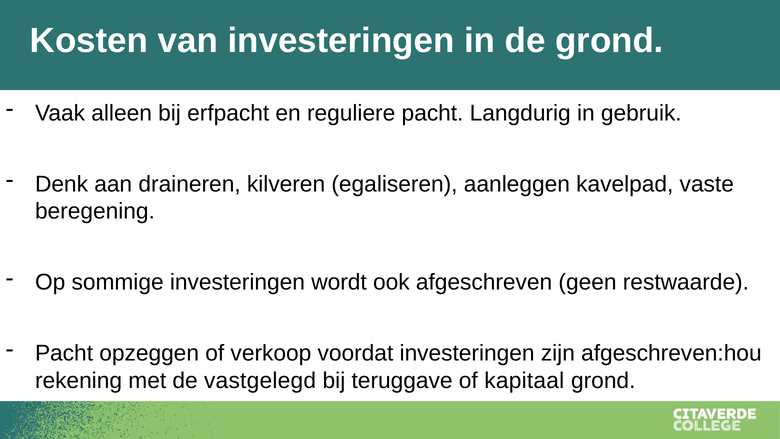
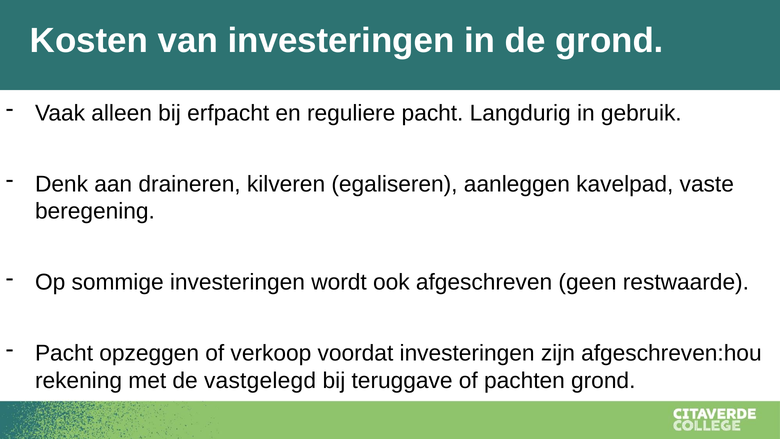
kapitaal: kapitaal -> pachten
